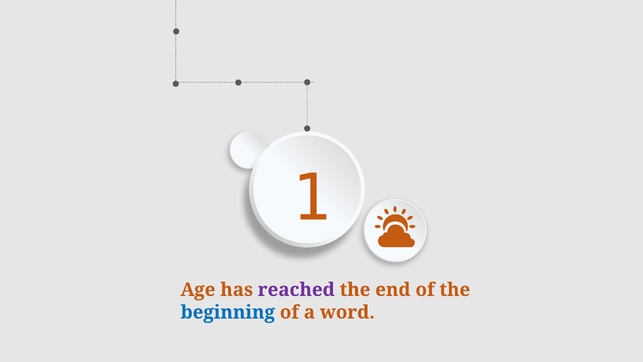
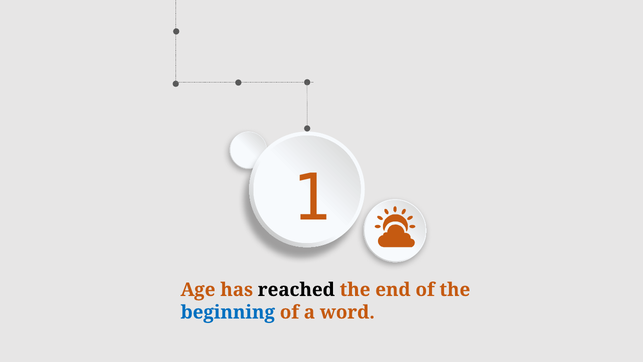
reached colour: purple -> black
